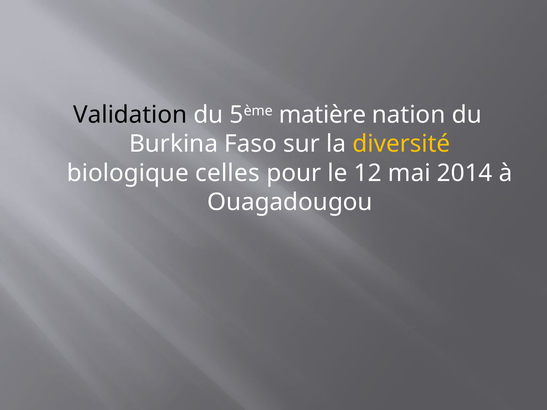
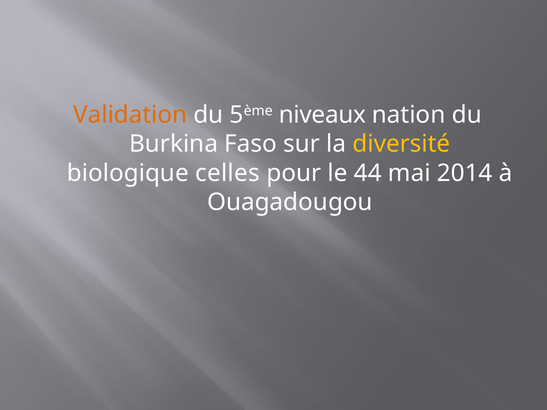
Validation colour: black -> orange
matière: matière -> niveaux
12: 12 -> 44
